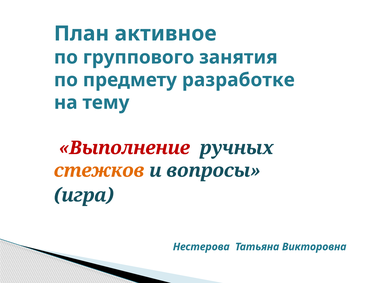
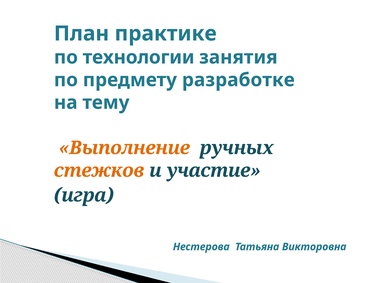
активное: активное -> практике
группового: группового -> технологии
Выполнение colour: red -> orange
вопросы: вопросы -> участие
